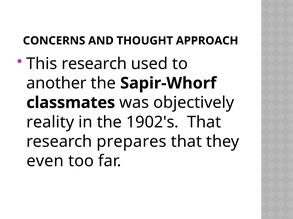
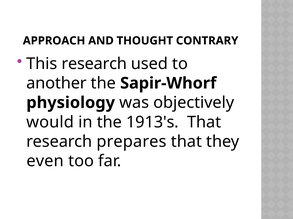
CONCERNS: CONCERNS -> APPROACH
APPROACH: APPROACH -> CONTRARY
classmates: classmates -> physiology
reality: reality -> would
1902's: 1902's -> 1913's
